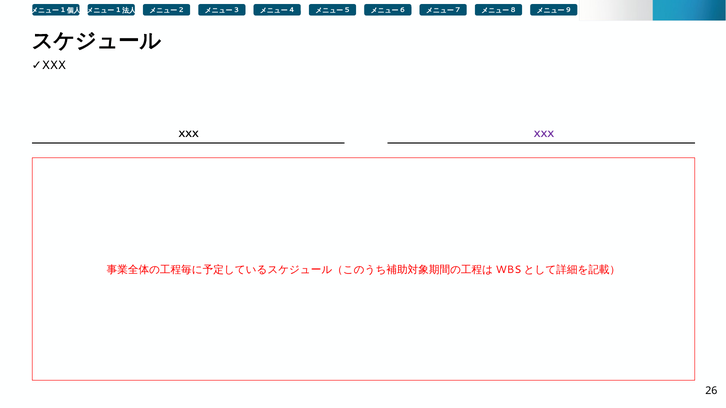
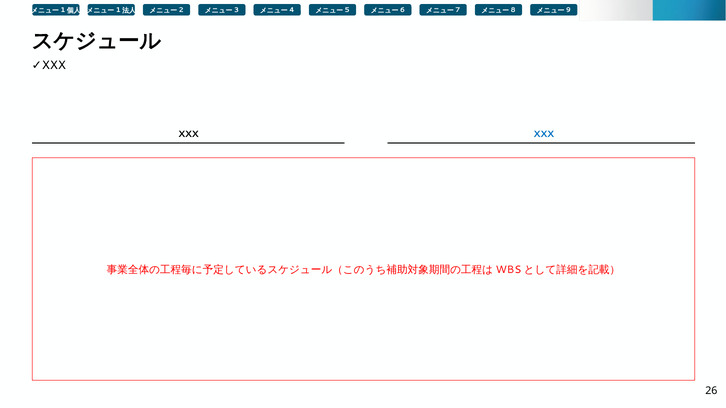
XXX at (544, 135) colour: purple -> blue
